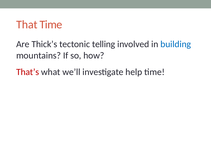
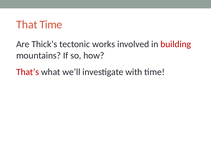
telling: telling -> works
building colour: blue -> red
help: help -> with
